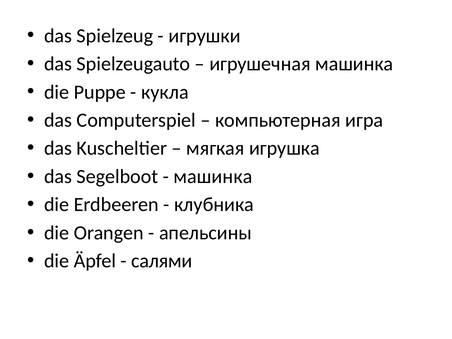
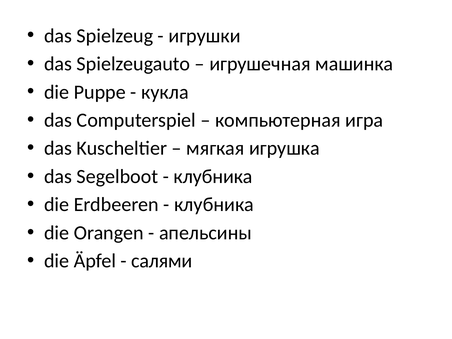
машинка at (213, 177): машинка -> клубника
